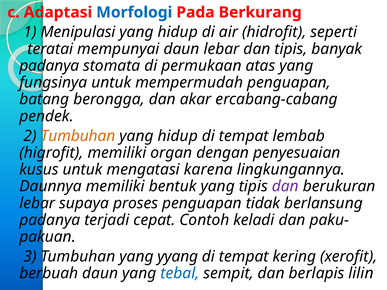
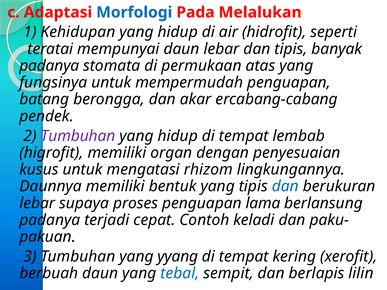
Berkurang: Berkurang -> Melalukan
Menipulasi: Menipulasi -> Kehidupan
Tumbuhan at (78, 136) colour: orange -> purple
karena: karena -> rhizom
dan at (285, 186) colour: purple -> blue
tidak: tidak -> lama
